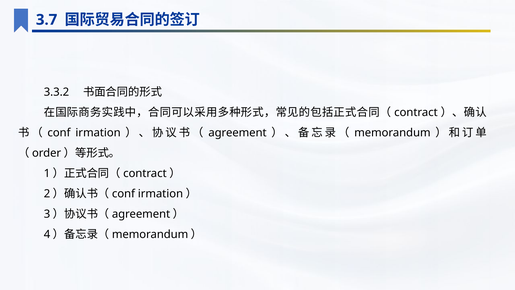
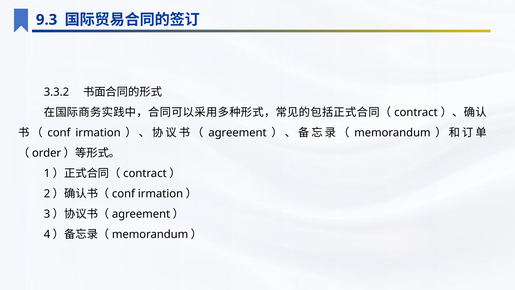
3.7: 3.7 -> 9.3
